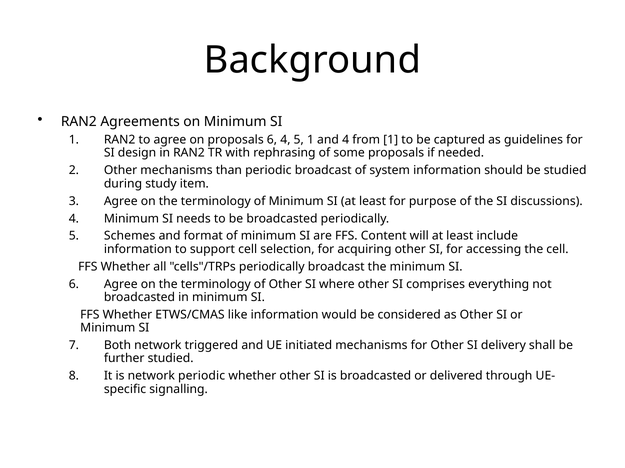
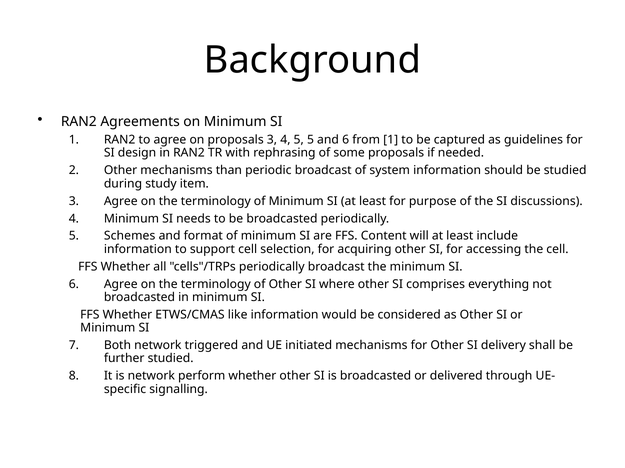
proposals 6: 6 -> 3
5 1: 1 -> 5
and 4: 4 -> 6
network periodic: periodic -> perform
